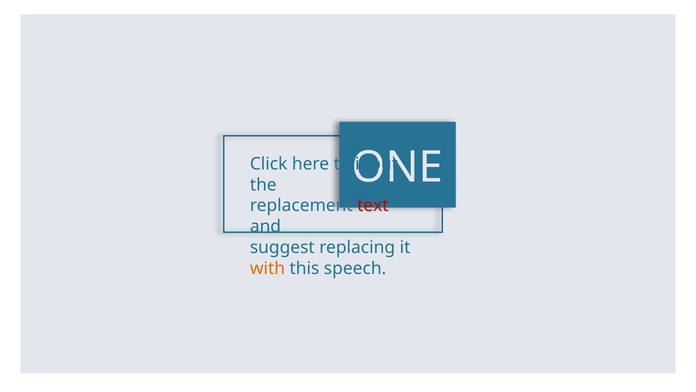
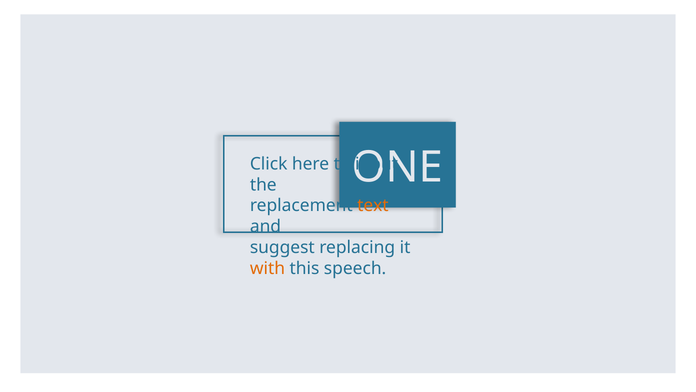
text colour: red -> orange
